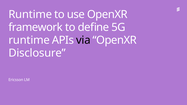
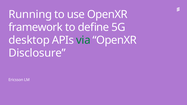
Runtime at (30, 14): Runtime -> Running
runtime at (29, 40): runtime -> desktop
via colour: black -> green
